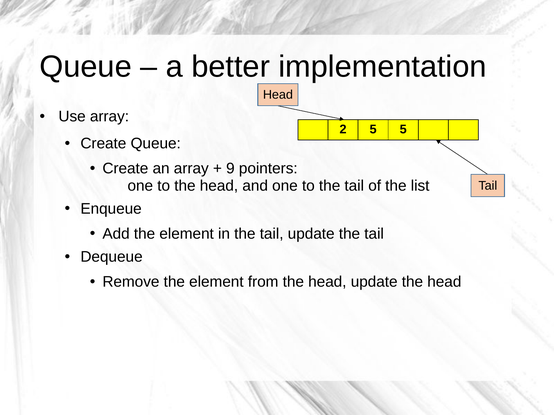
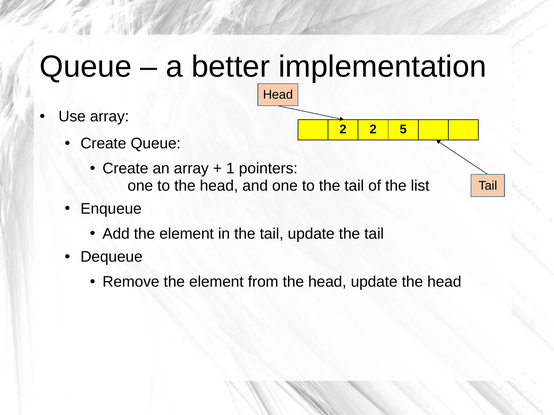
2 5: 5 -> 2
9: 9 -> 1
